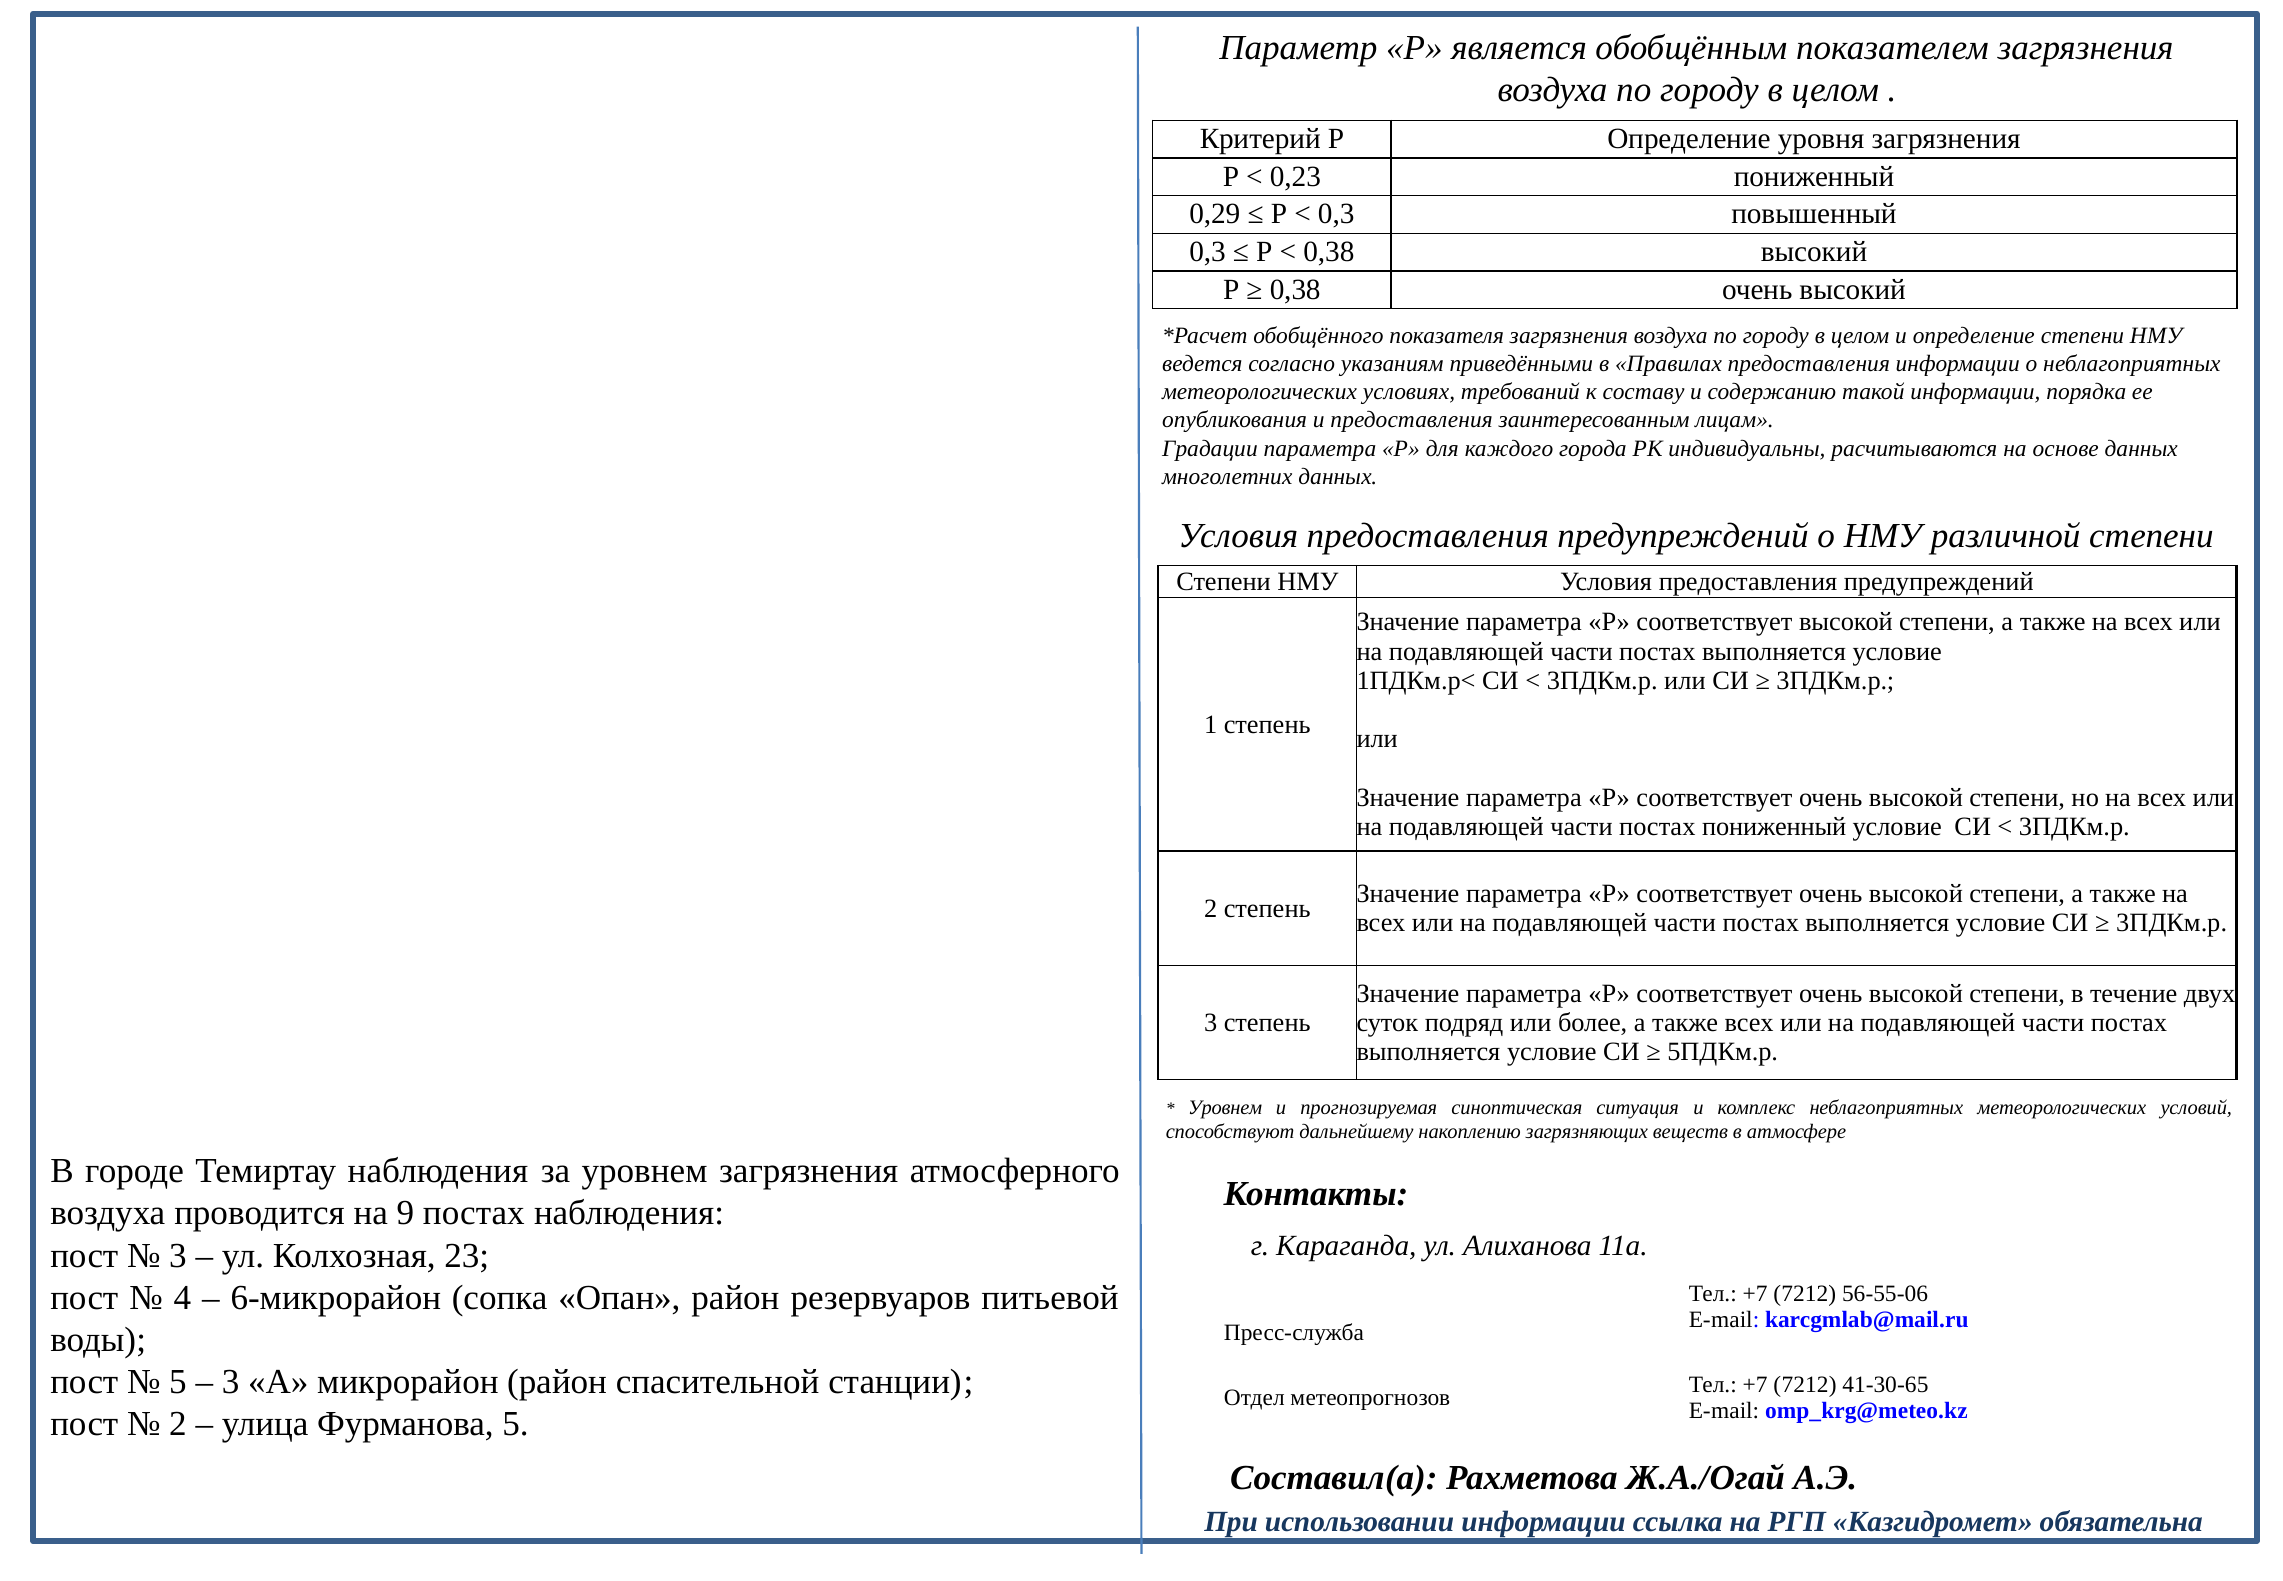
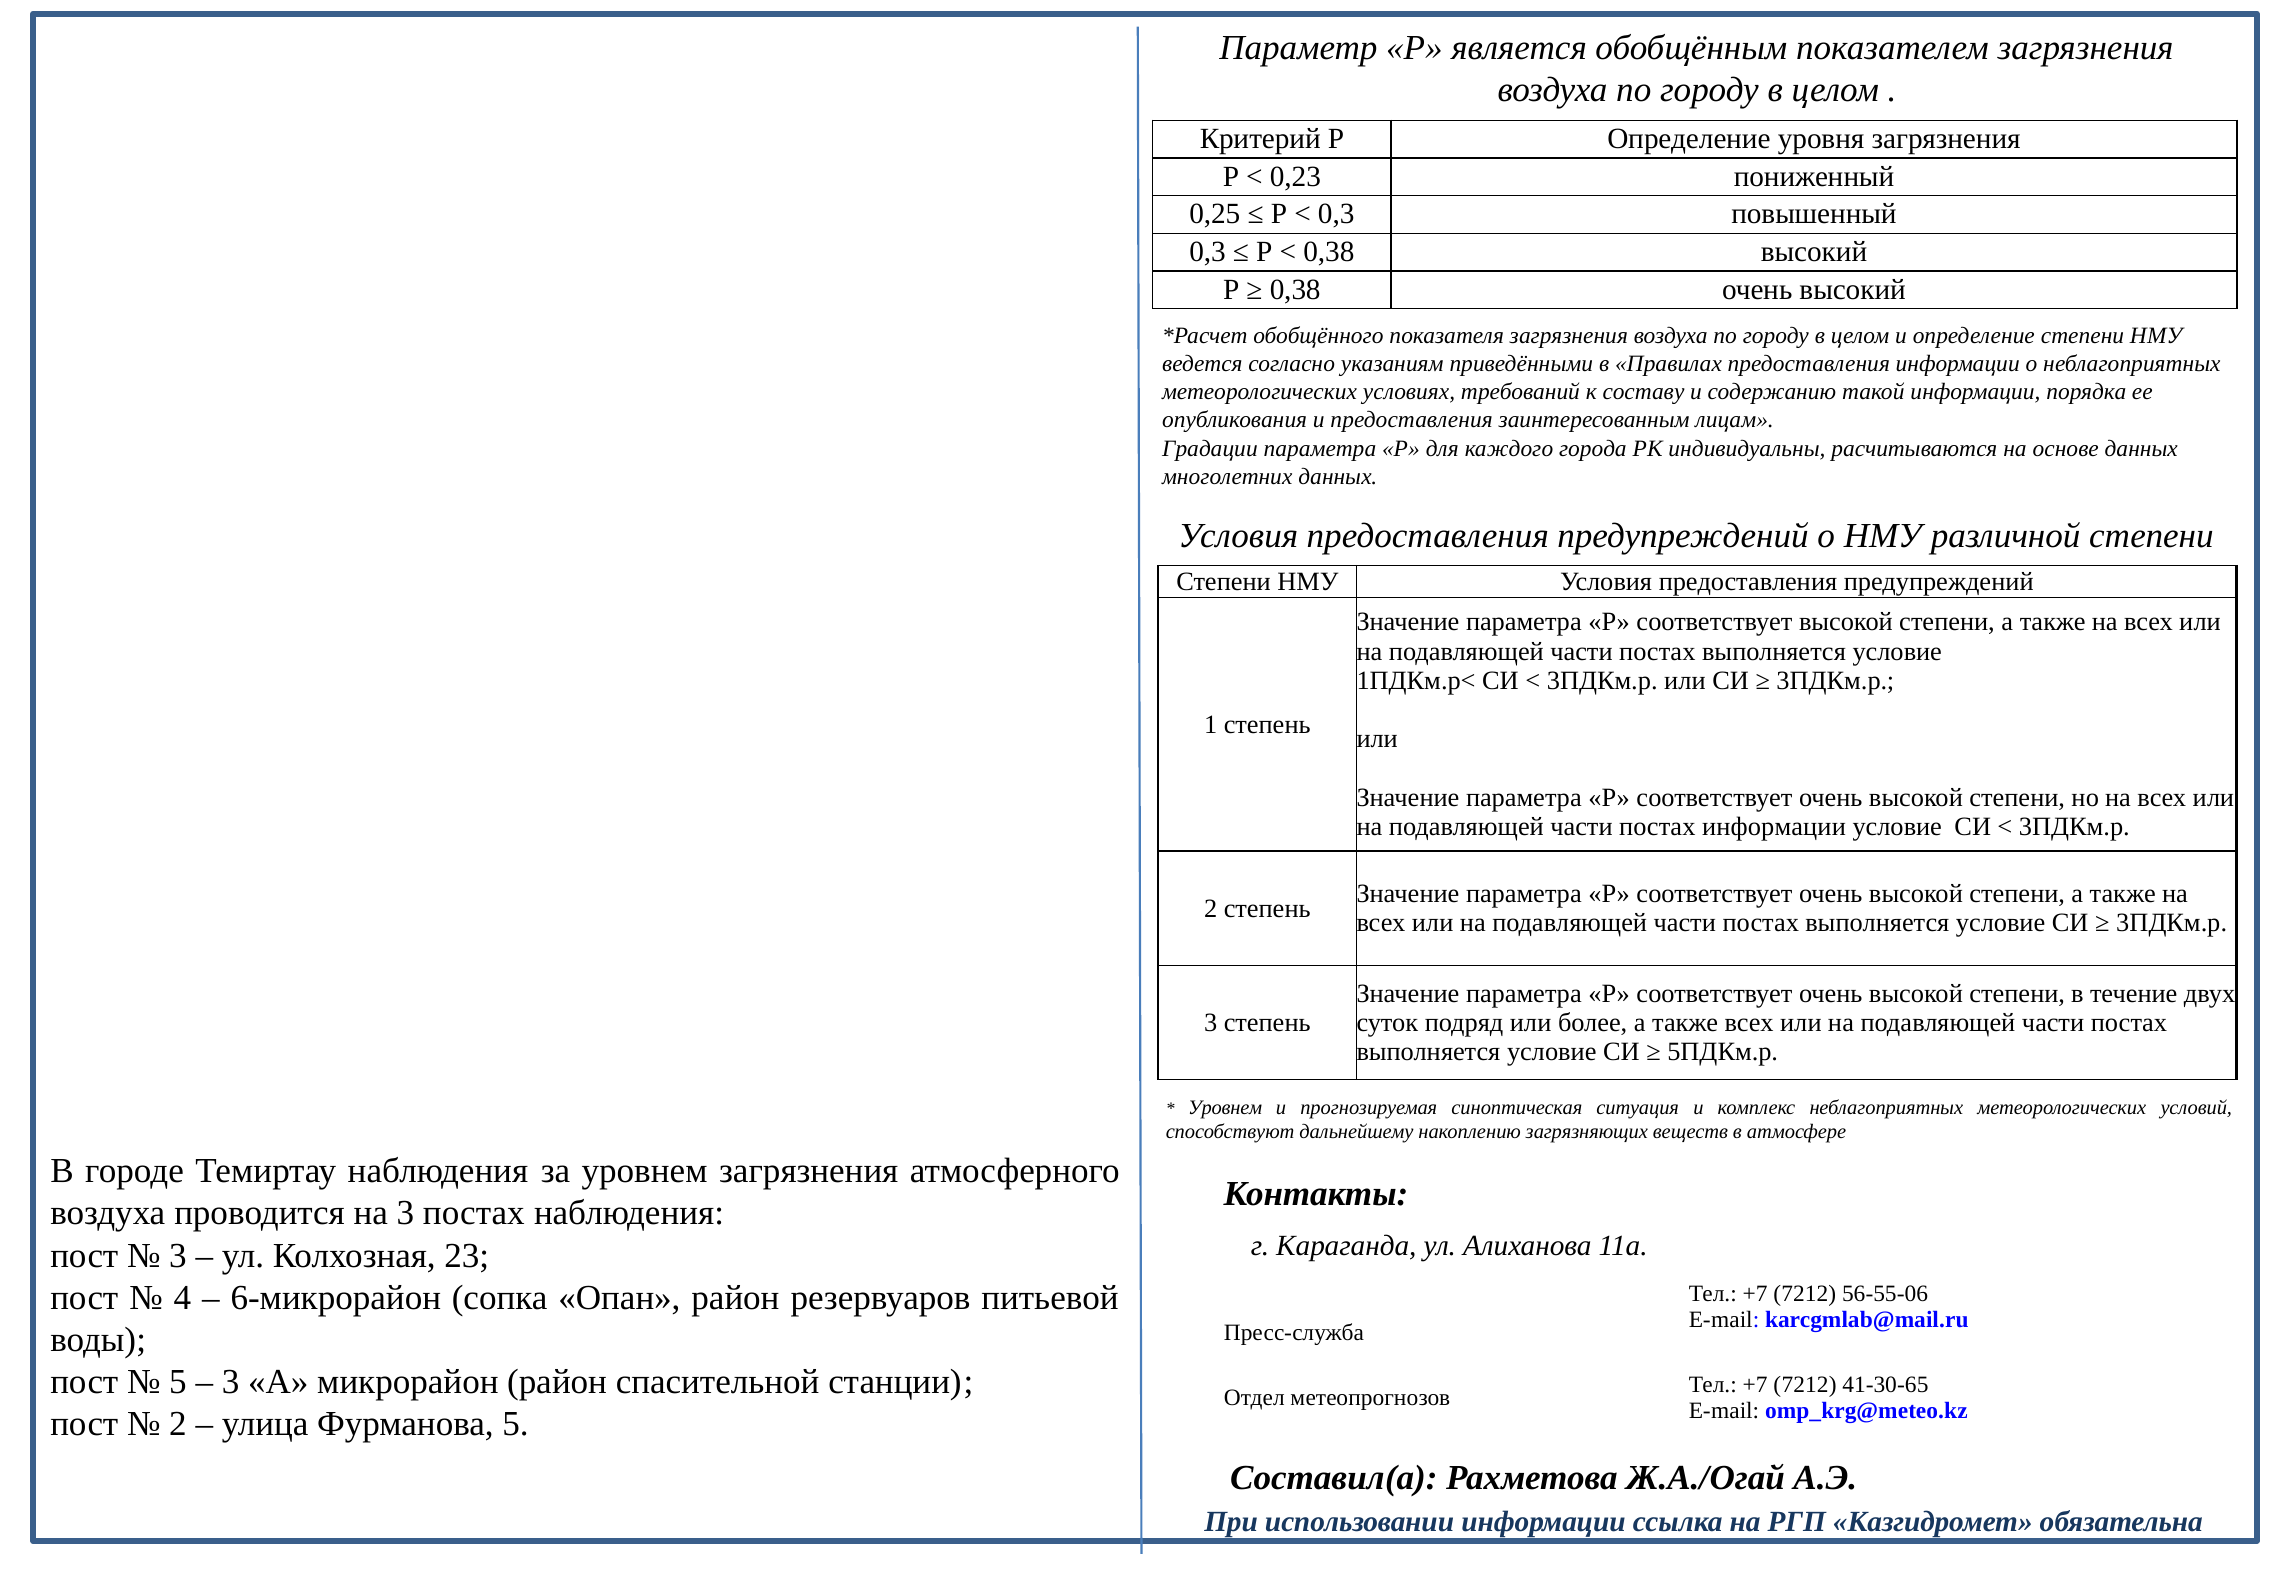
0,29: 0,29 -> 0,25
постах пониженный: пониженный -> информации
на 9: 9 -> 3
